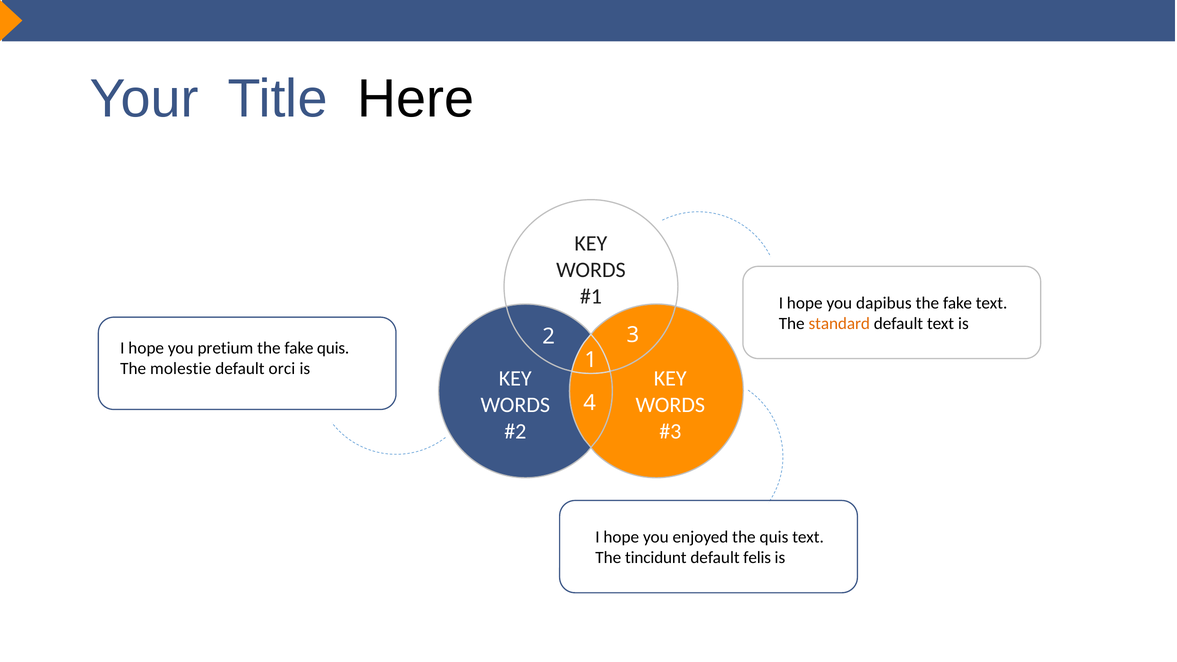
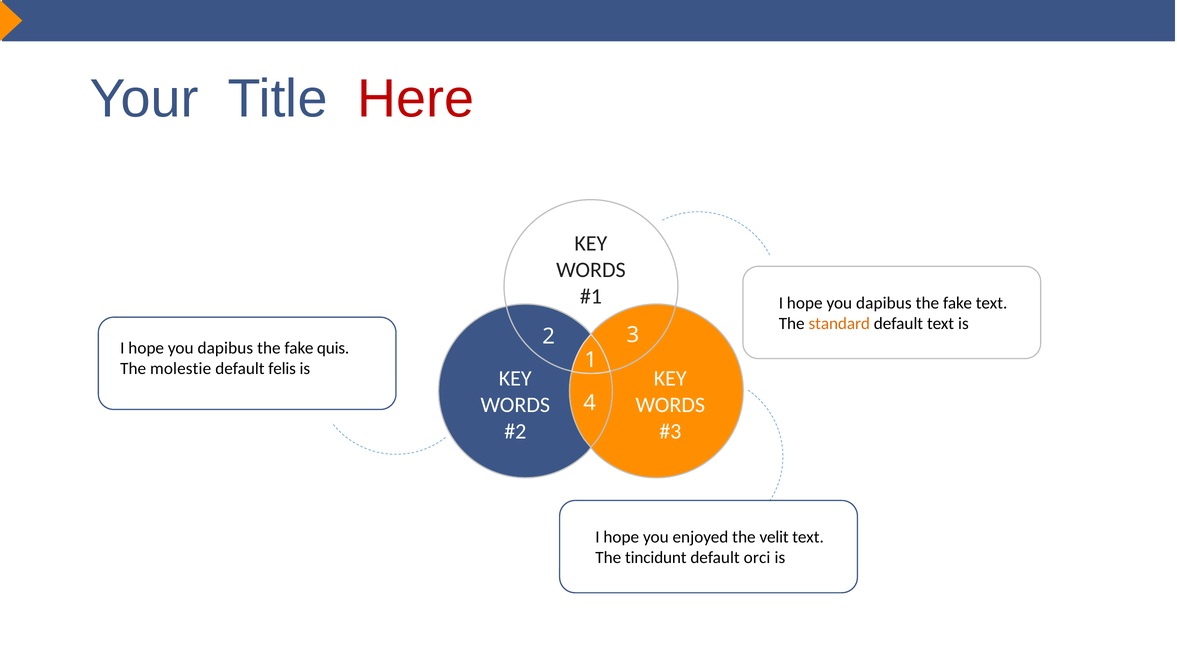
Here colour: black -> red
pretium at (225, 348): pretium -> dapibus
orci: orci -> felis
the quis: quis -> velit
felis: felis -> orci
